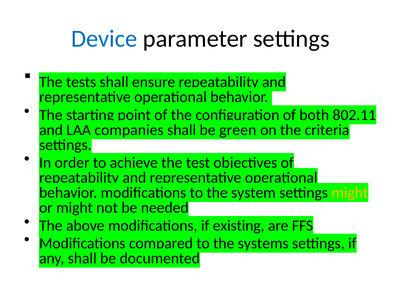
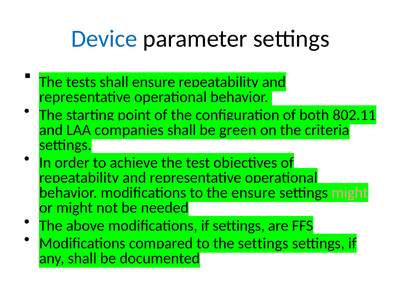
the system: system -> ensure
might at (350, 193) colour: yellow -> pink
if existing: existing -> settings
the systems: systems -> settings
